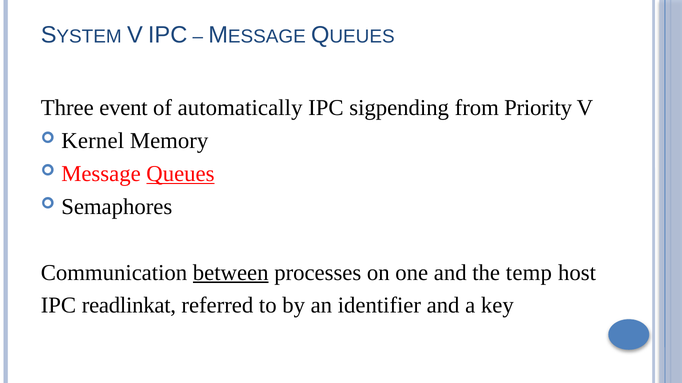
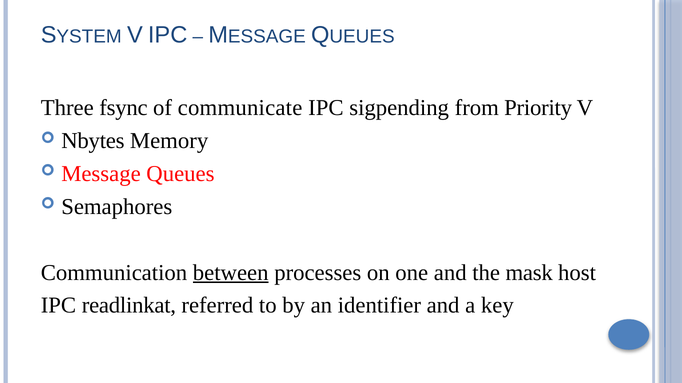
event: event -> fsync
automatically: automatically -> communicate
Kernel: Kernel -> Nbytes
Queues underline: present -> none
temp: temp -> mask
